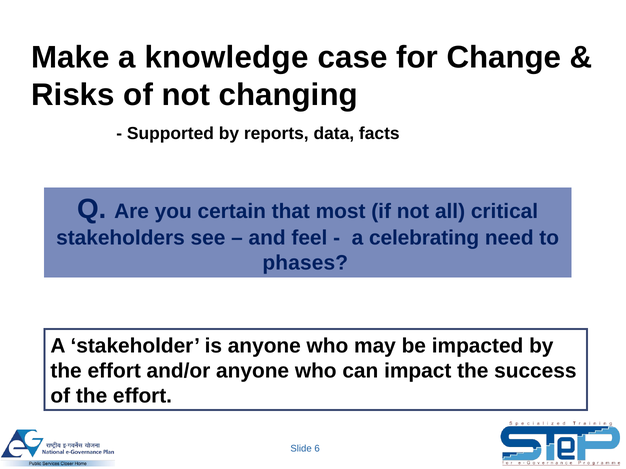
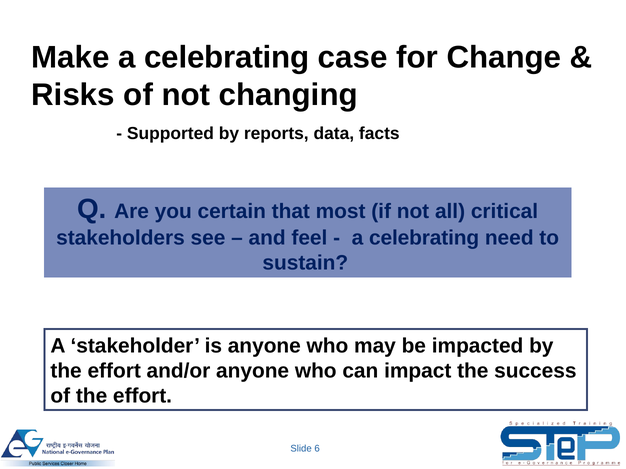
Make a knowledge: knowledge -> celebrating
phases: phases -> sustain
